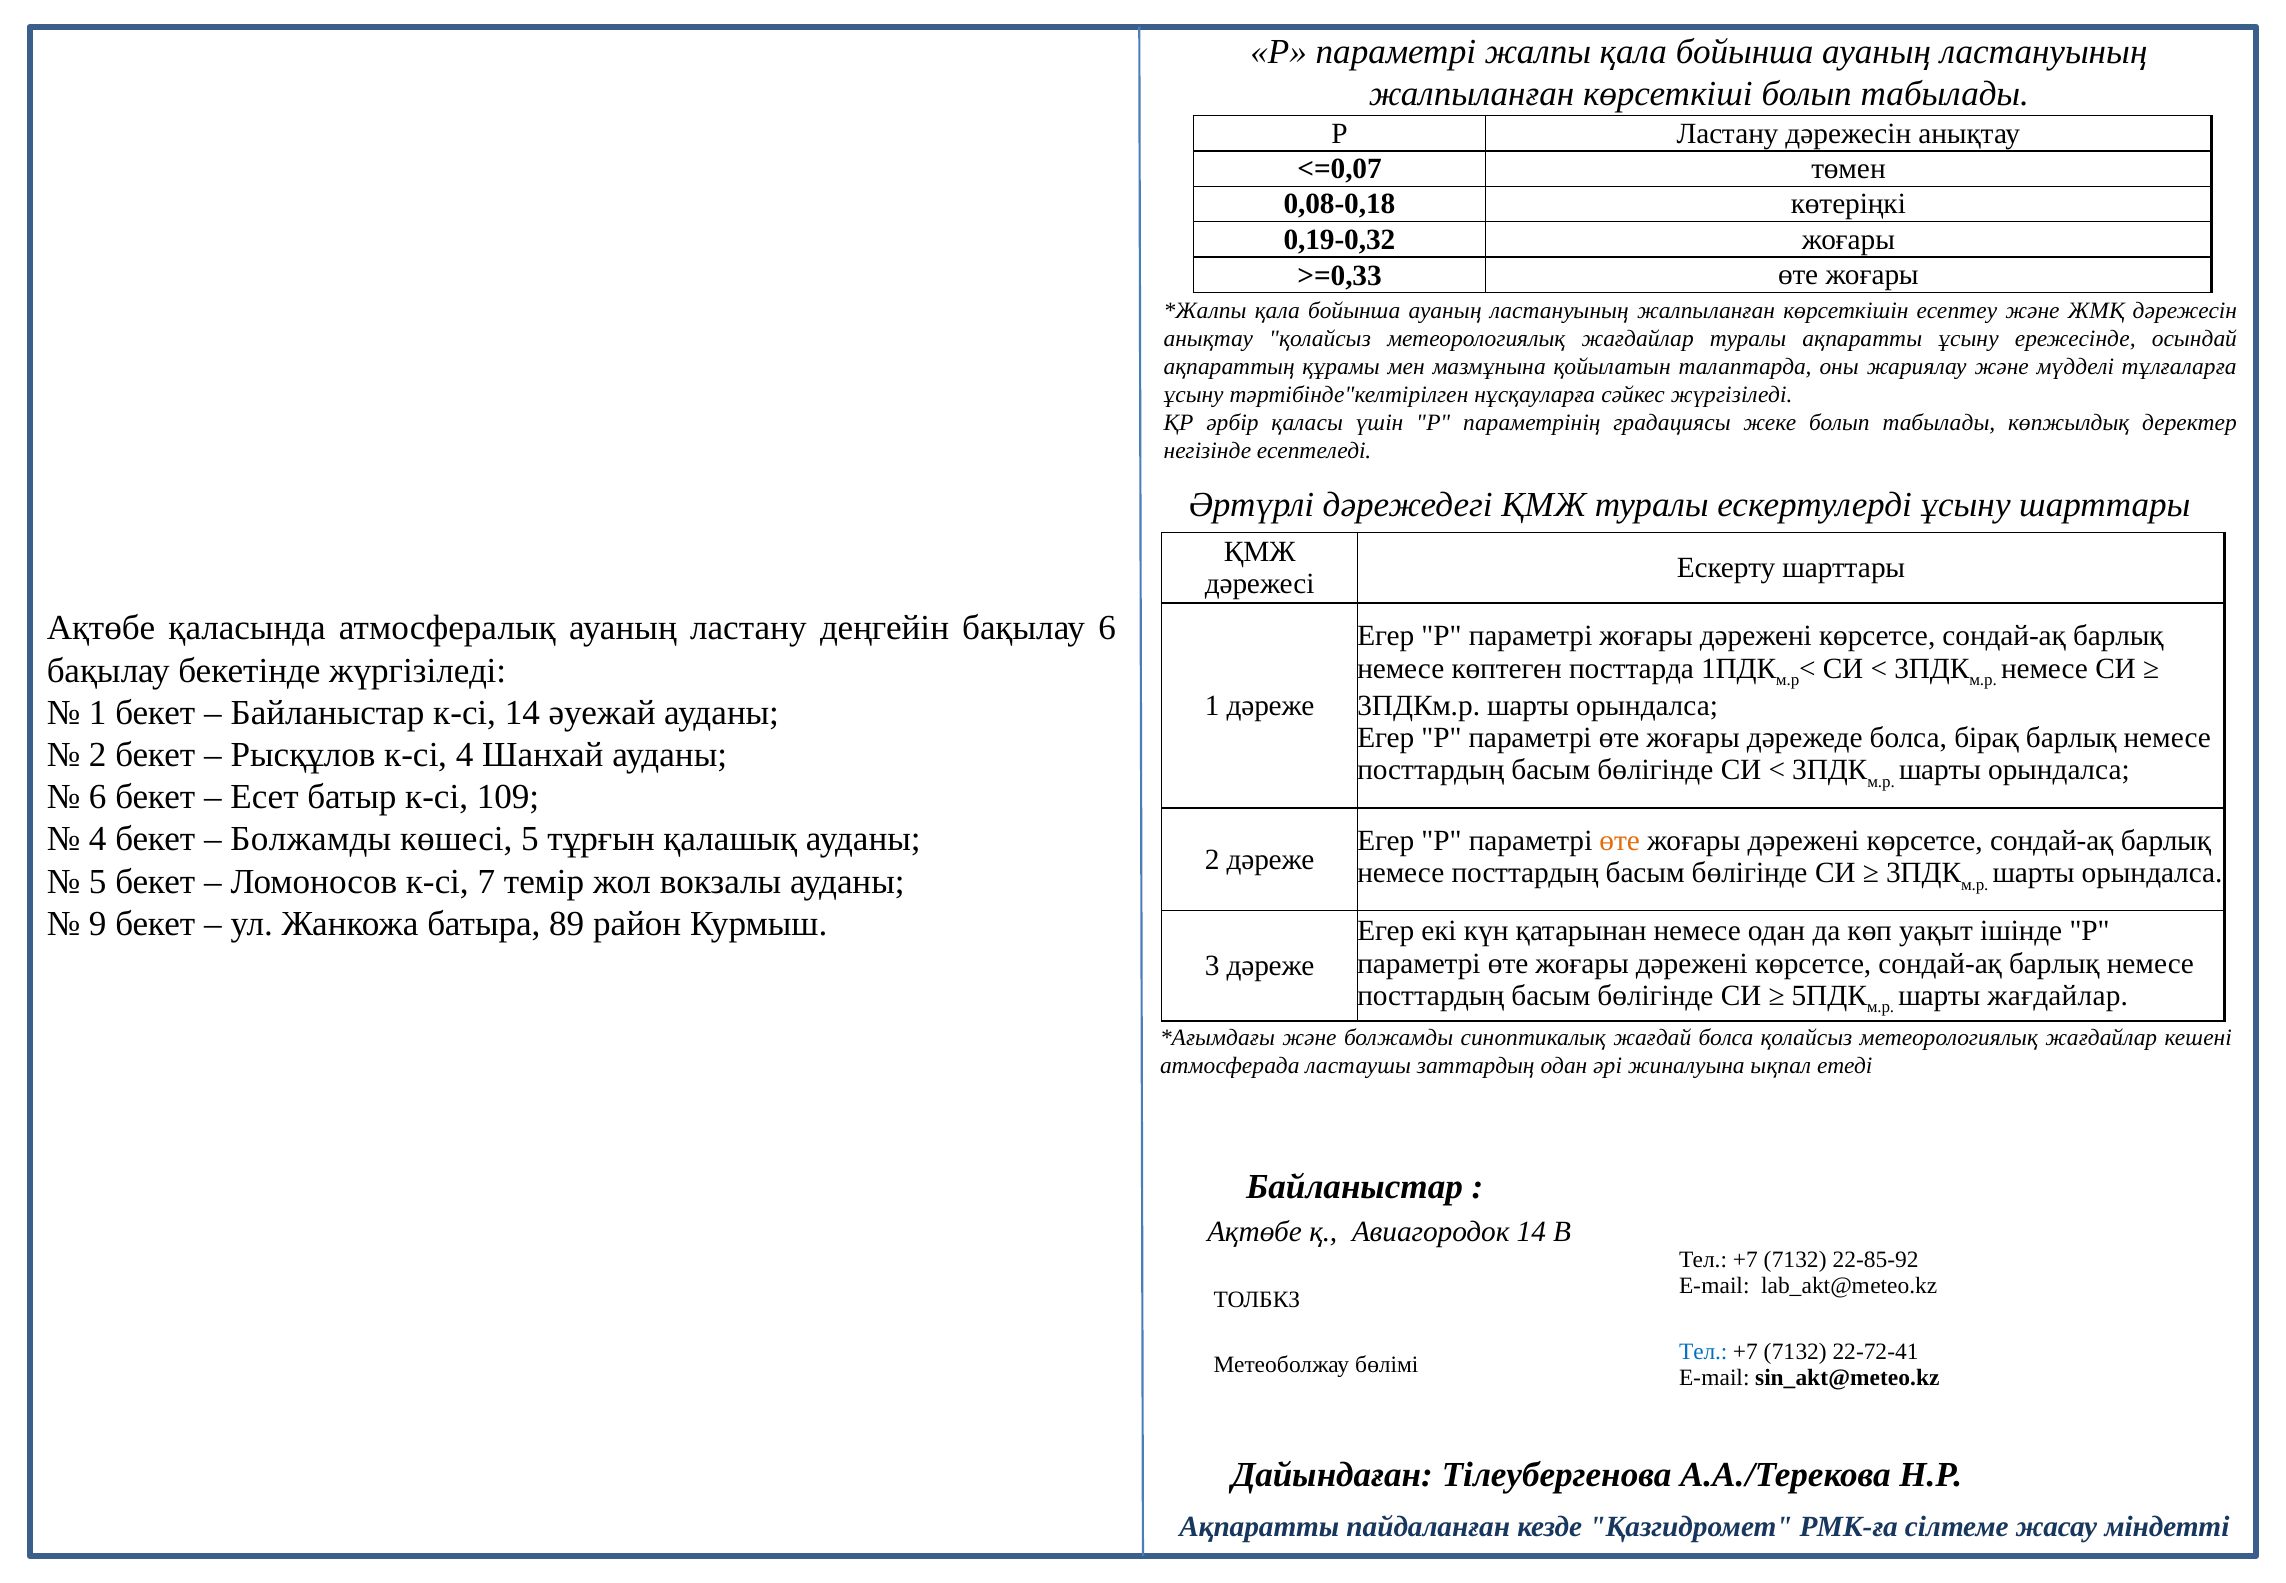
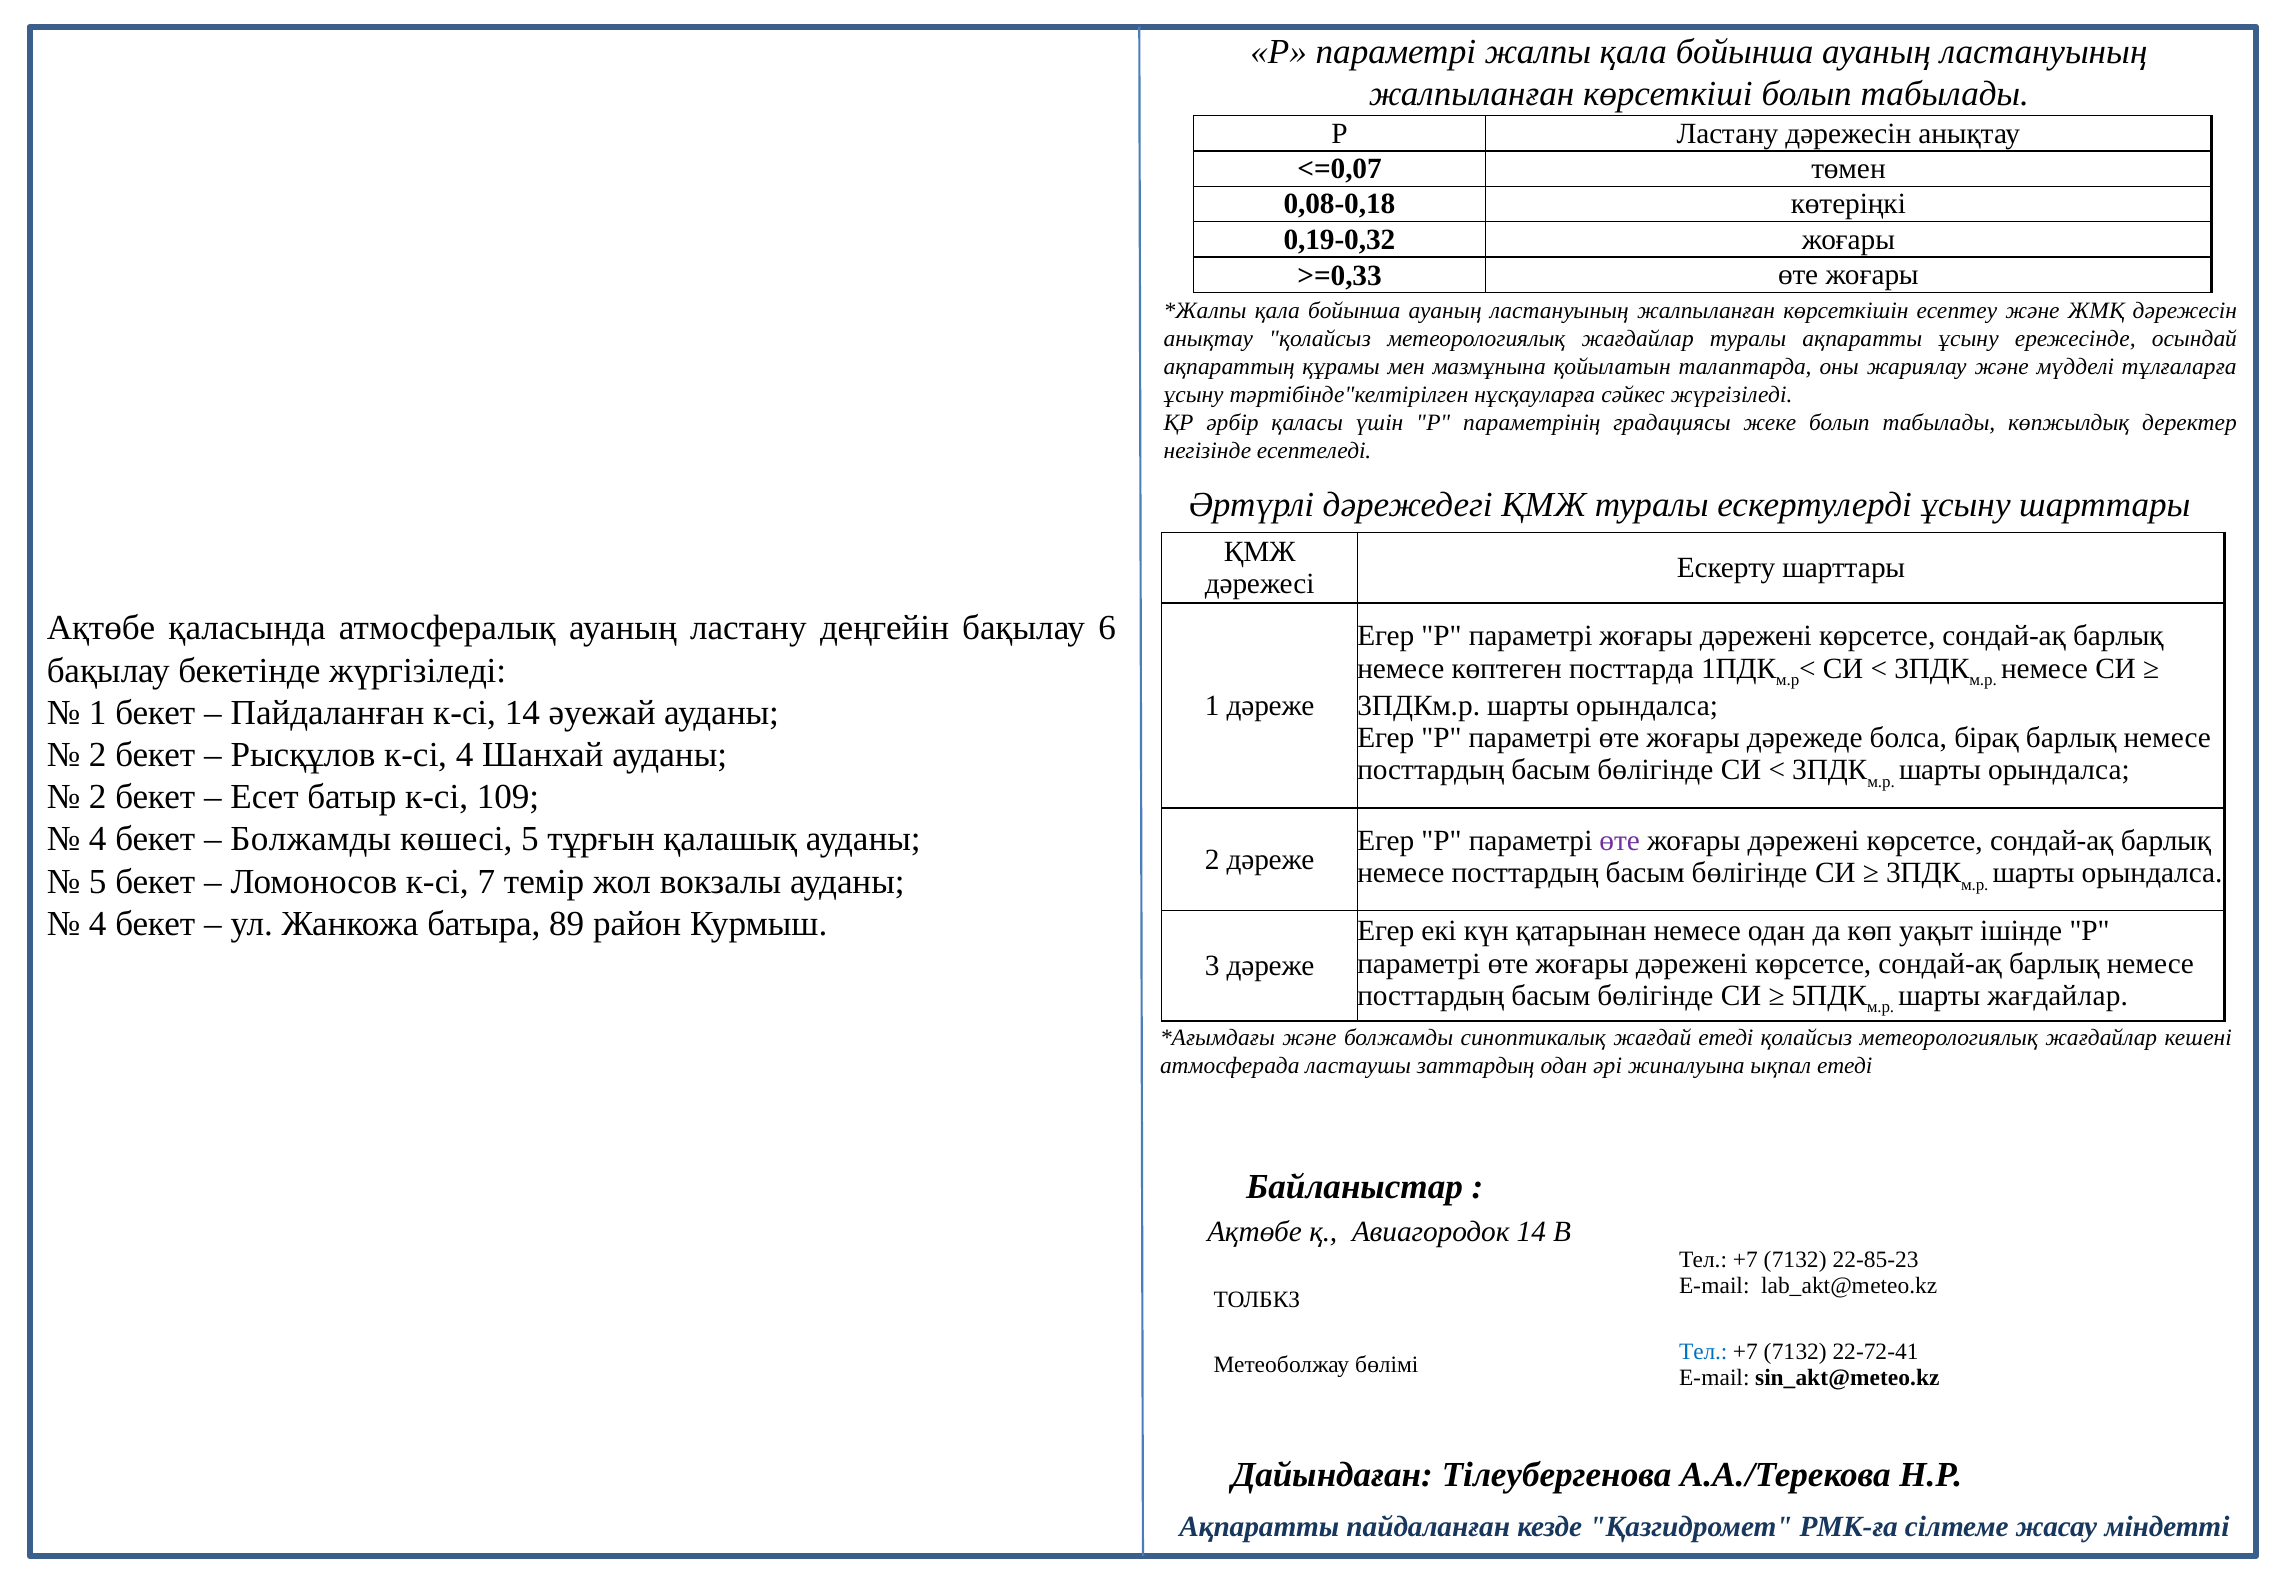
Байланыстар at (328, 713): Байланыстар -> Пайдаланған
6 at (98, 797): 6 -> 2
өте at (1620, 841) colour: orange -> purple
9 at (98, 924): 9 -> 4
жағдай болса: болса -> етеді
22-85-92: 22-85-92 -> 22-85-23
